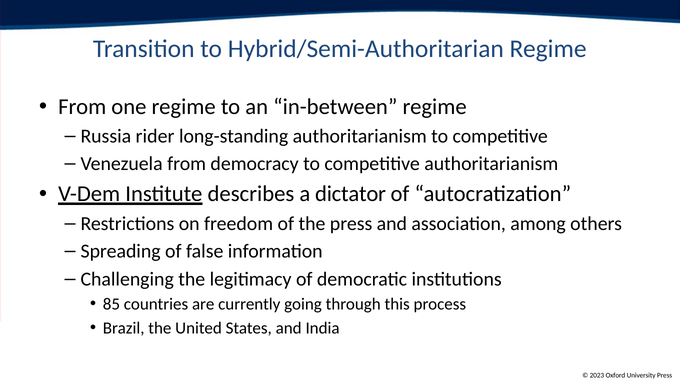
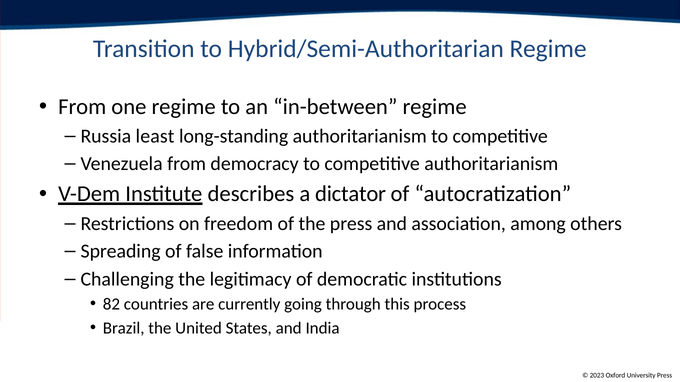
rider: rider -> least
85: 85 -> 82
